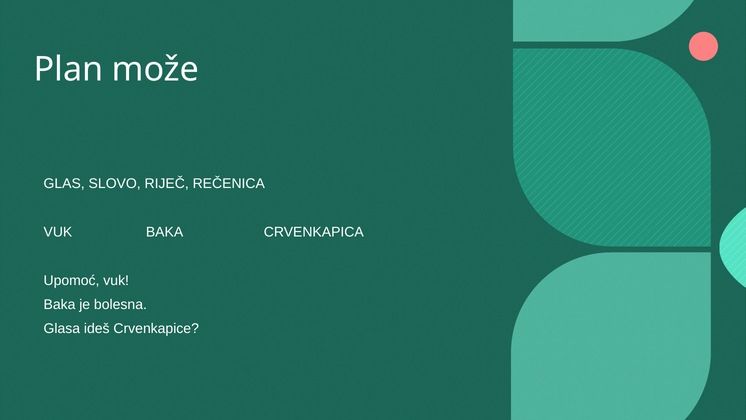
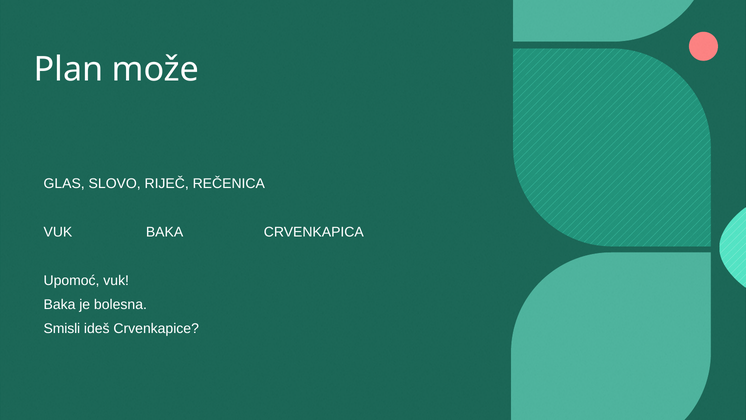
Glasa: Glasa -> Smisli
